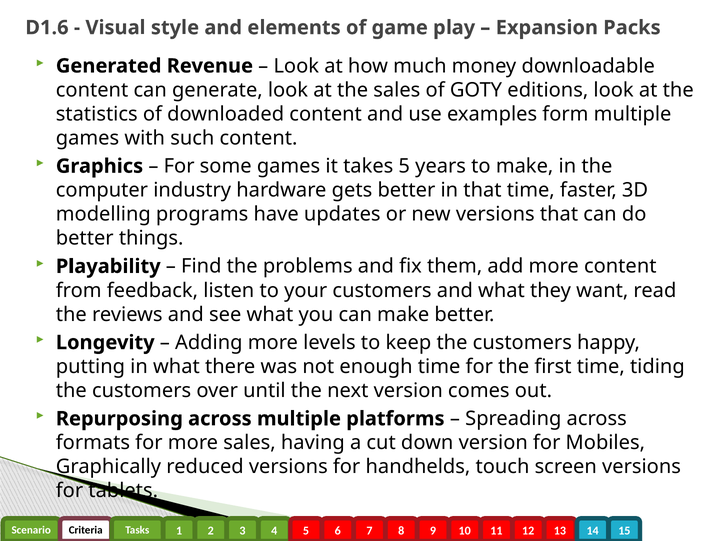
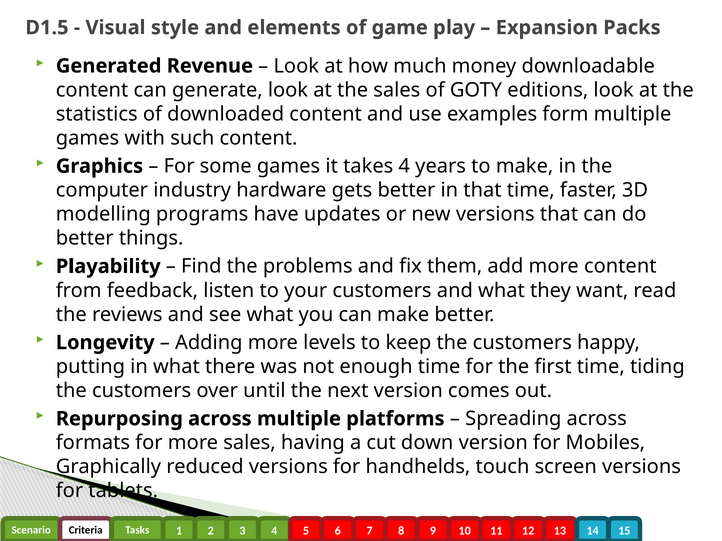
D1.6: D1.6 -> D1.5
takes 5: 5 -> 4
